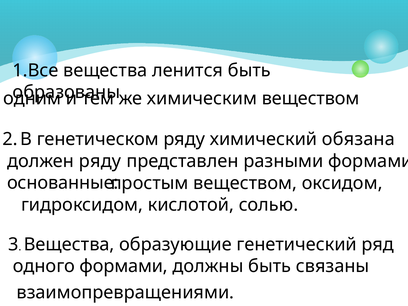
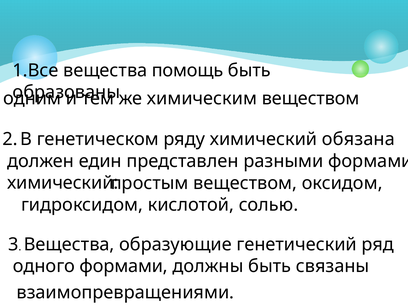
ленится: ленится -> помощь
должен ряду: ряду -> един
основанные at (63, 183): основанные -> химический
